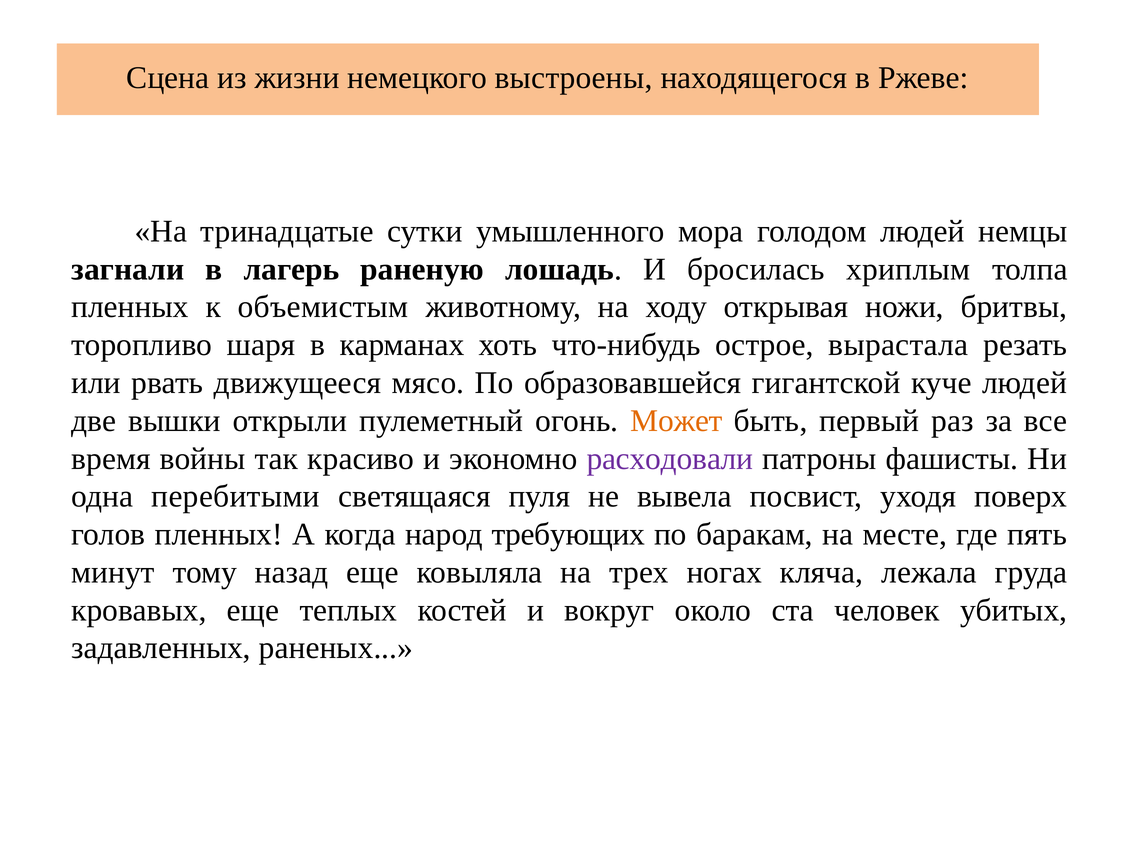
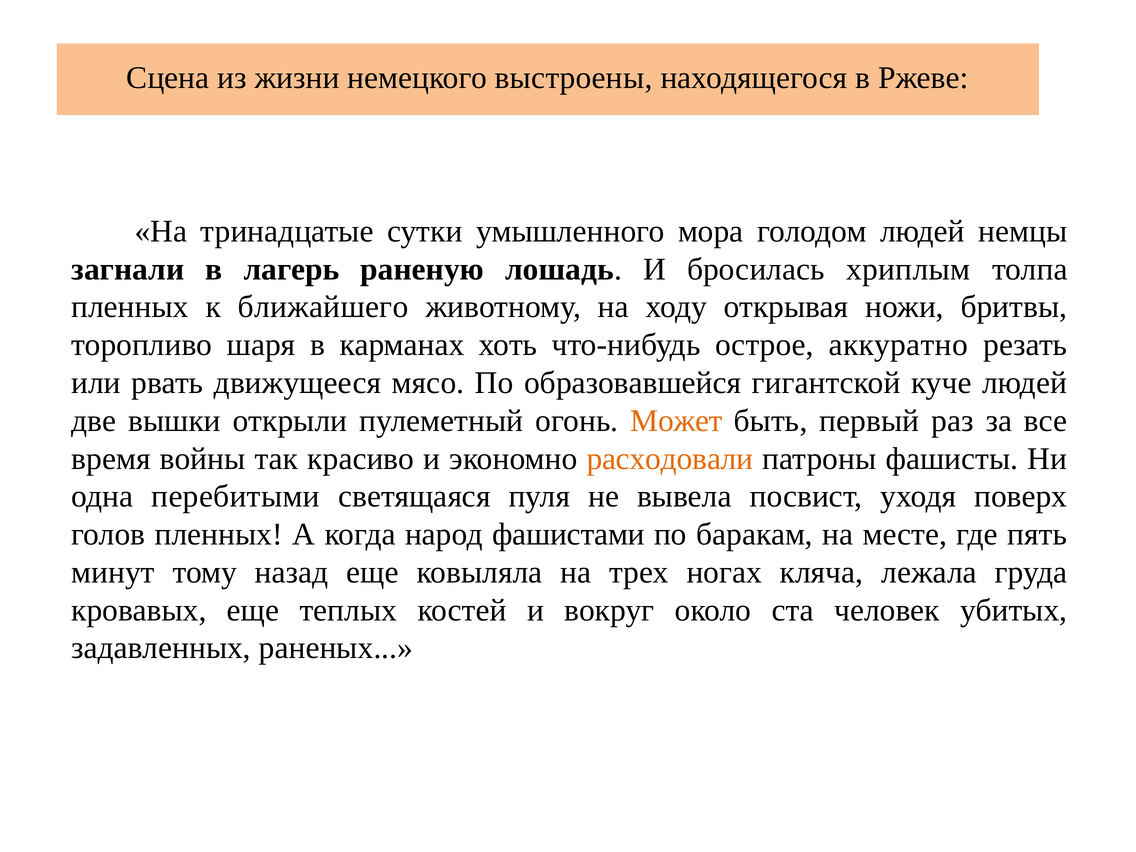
объемистым: объемистым -> ближайшего
вырастала: вырастала -> аккуратно
расходовали colour: purple -> orange
требующих: требующих -> фашистами
